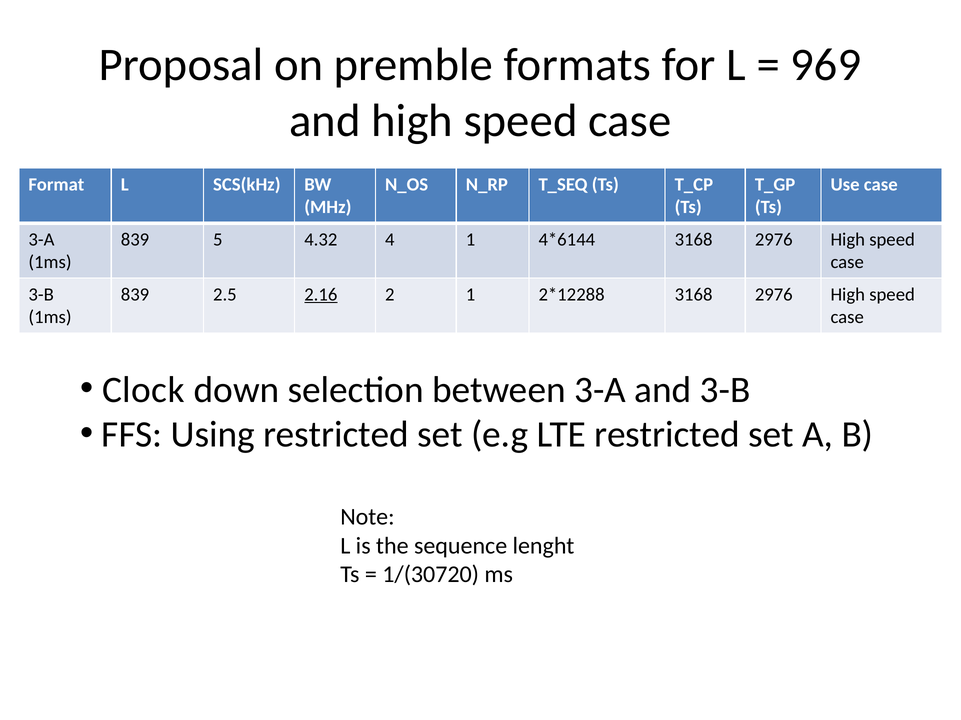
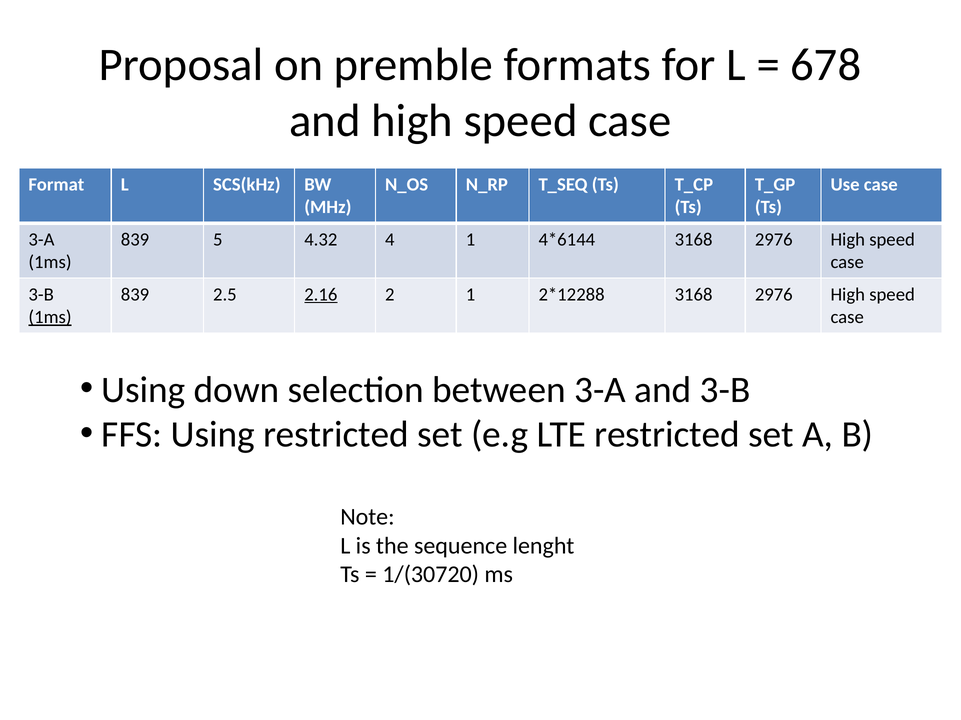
969: 969 -> 678
1ms at (50, 318) underline: none -> present
Clock at (143, 390): Clock -> Using
